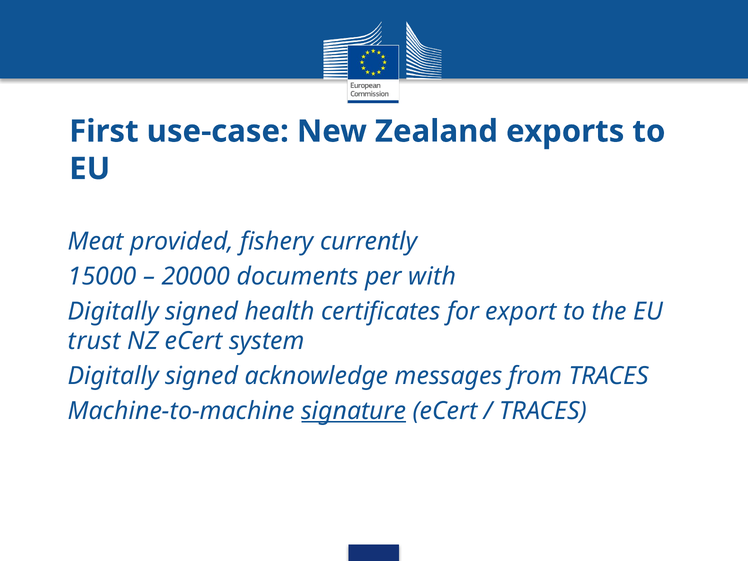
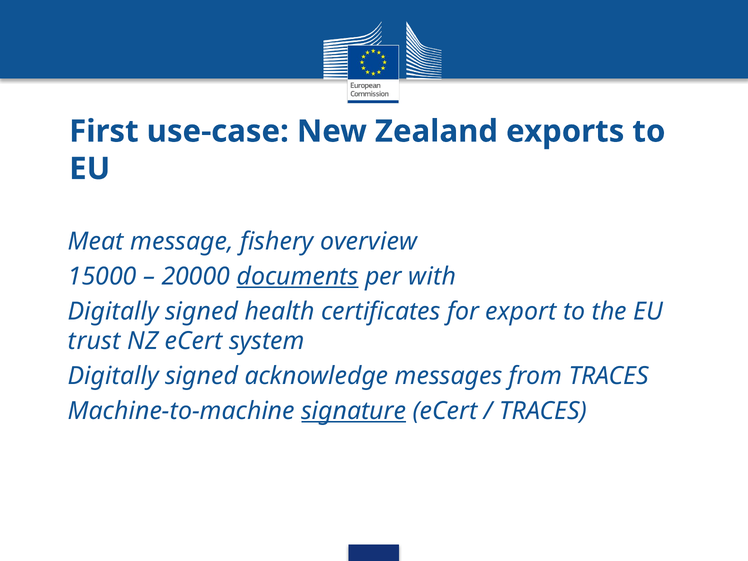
provided: provided -> message
currently: currently -> overview
documents underline: none -> present
